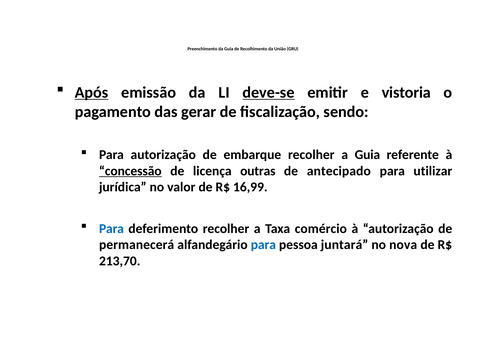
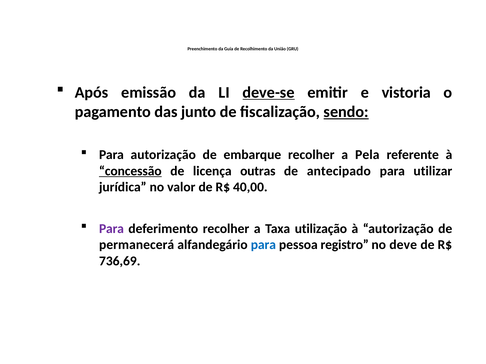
Após underline: present -> none
gerar: gerar -> junto
sendo underline: none -> present
a Guia: Guia -> Pela
16,99: 16,99 -> 40,00
Para at (111, 229) colour: blue -> purple
comércio: comércio -> utilização
juntará: juntará -> registro
nova: nova -> deve
213,70: 213,70 -> 736,69
